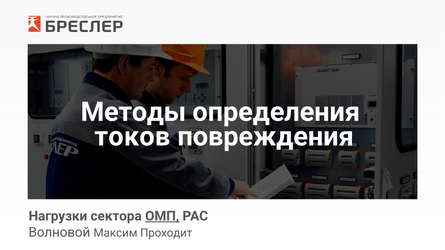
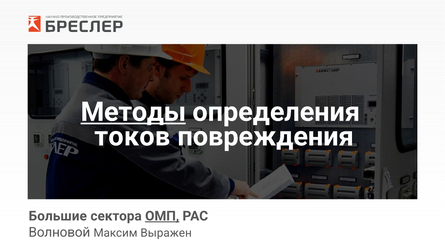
Методы underline: none -> present
Нагрузки: Нагрузки -> Большие
Проходит: Проходит -> Выражен
